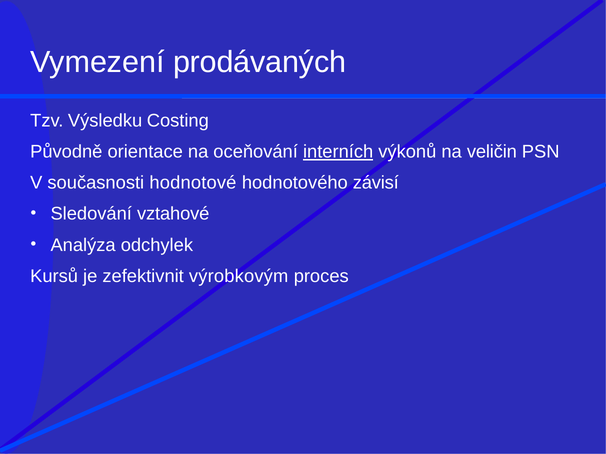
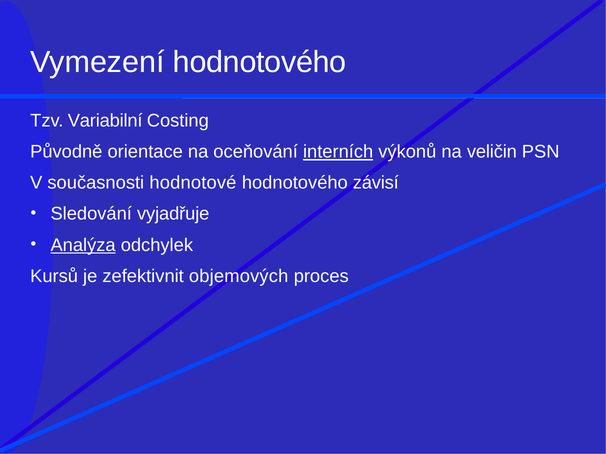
Vymezení prodávaných: prodávaných -> hodnotového
Výsledku: Výsledku -> Variabilní
vztahové: vztahové -> vyjadřuje
Analýza underline: none -> present
výrobkovým: výrobkovým -> objemových
